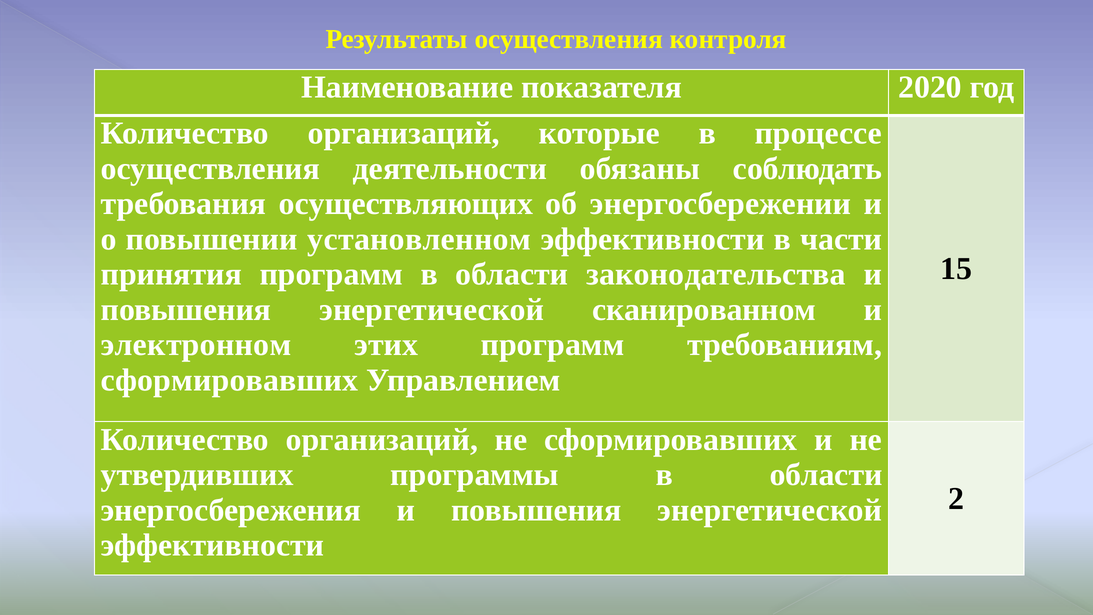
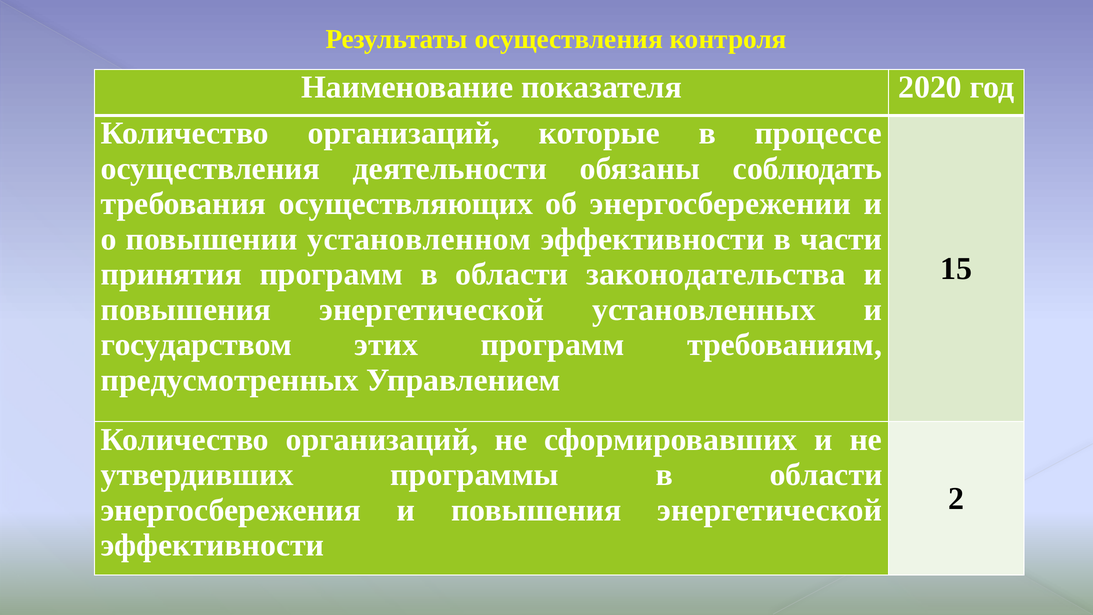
сканированном: сканированном -> установленных
электронном: электронном -> государством
сформировавших at (230, 380): сформировавших -> предусмотренных
